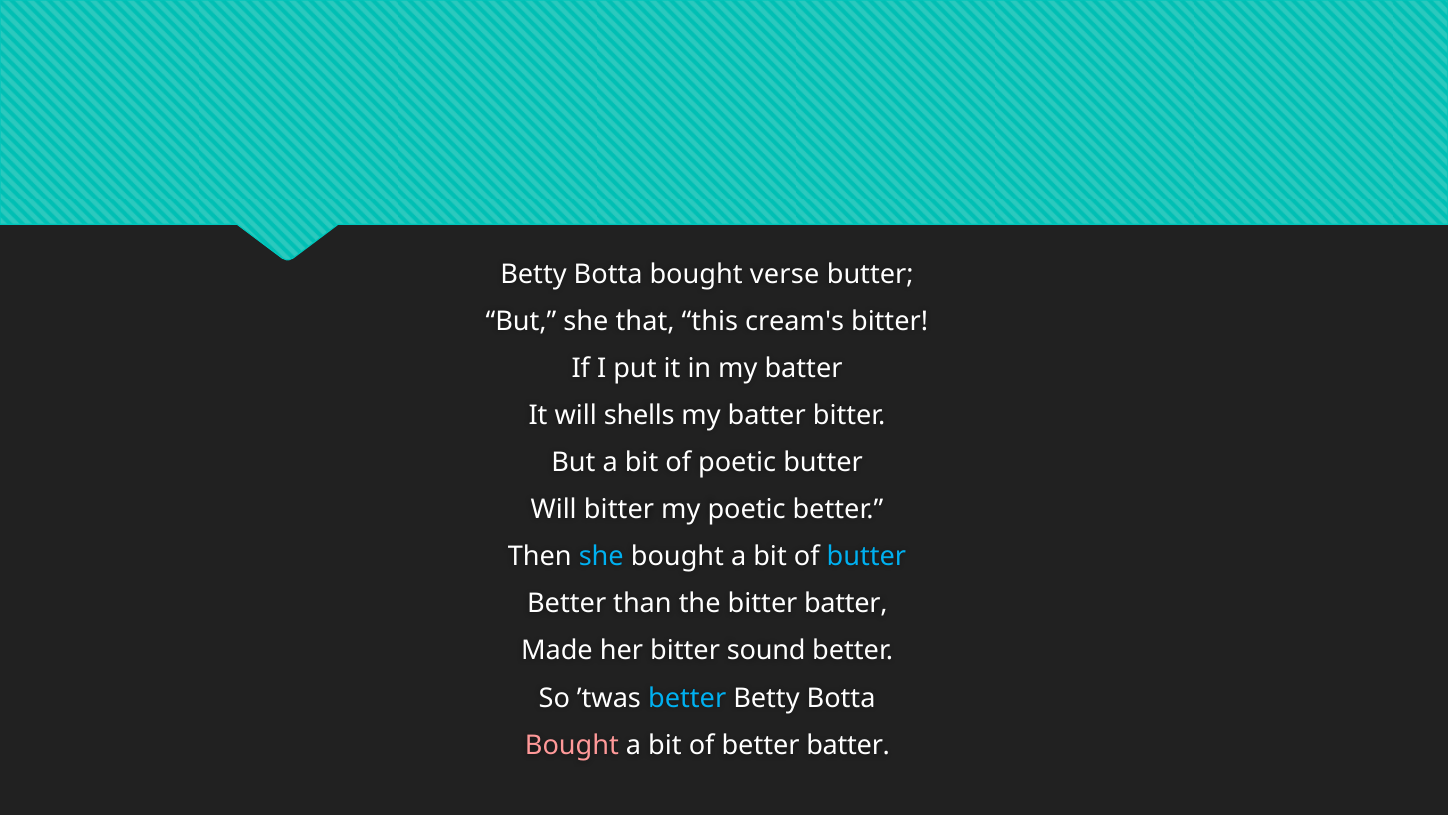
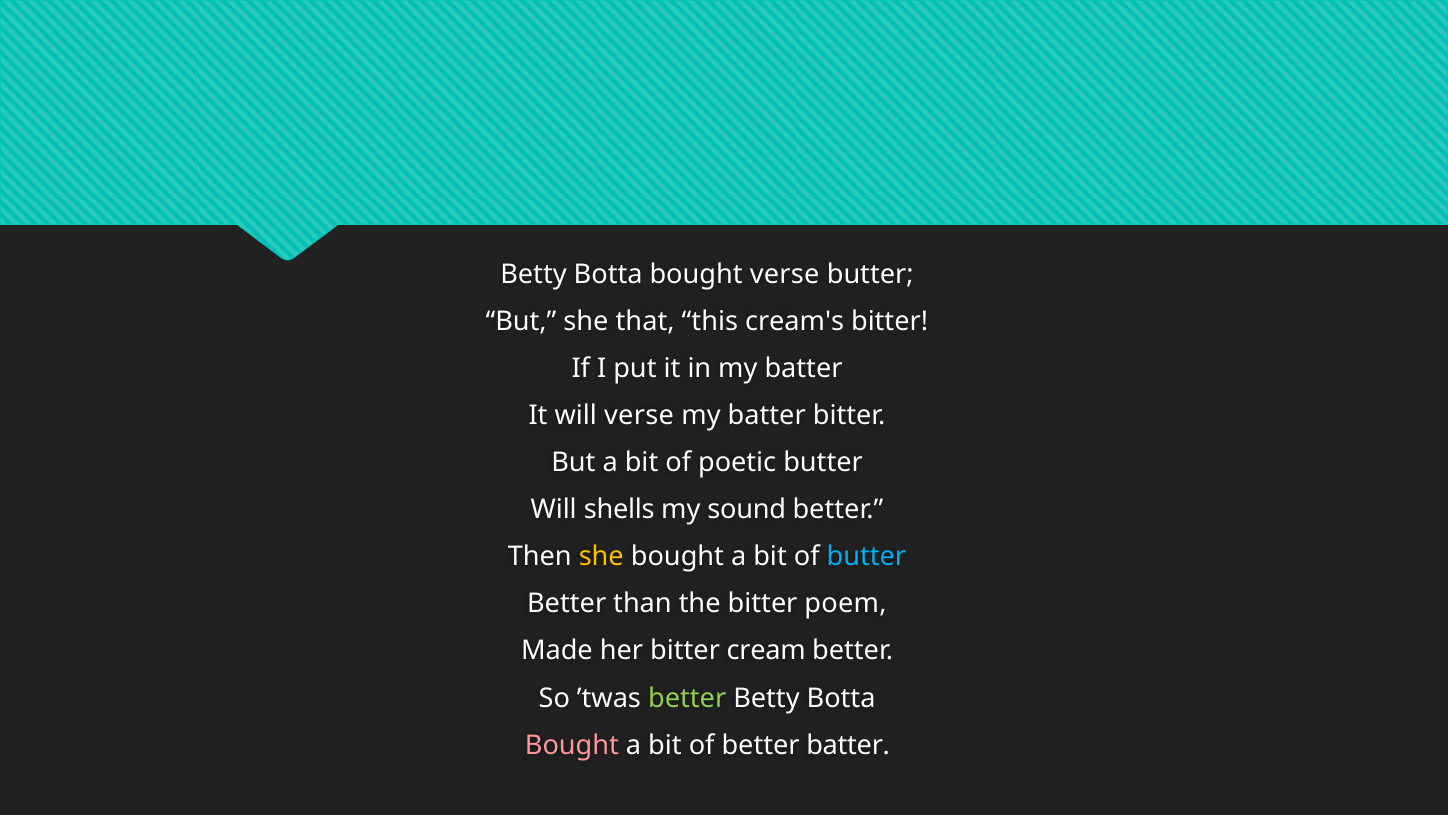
will shells: shells -> verse
Will bitter: bitter -> shells
my poetic: poetic -> sound
she at (601, 556) colour: light blue -> yellow
bitter batter: batter -> poem
sound: sound -> cream
better at (687, 698) colour: light blue -> light green
